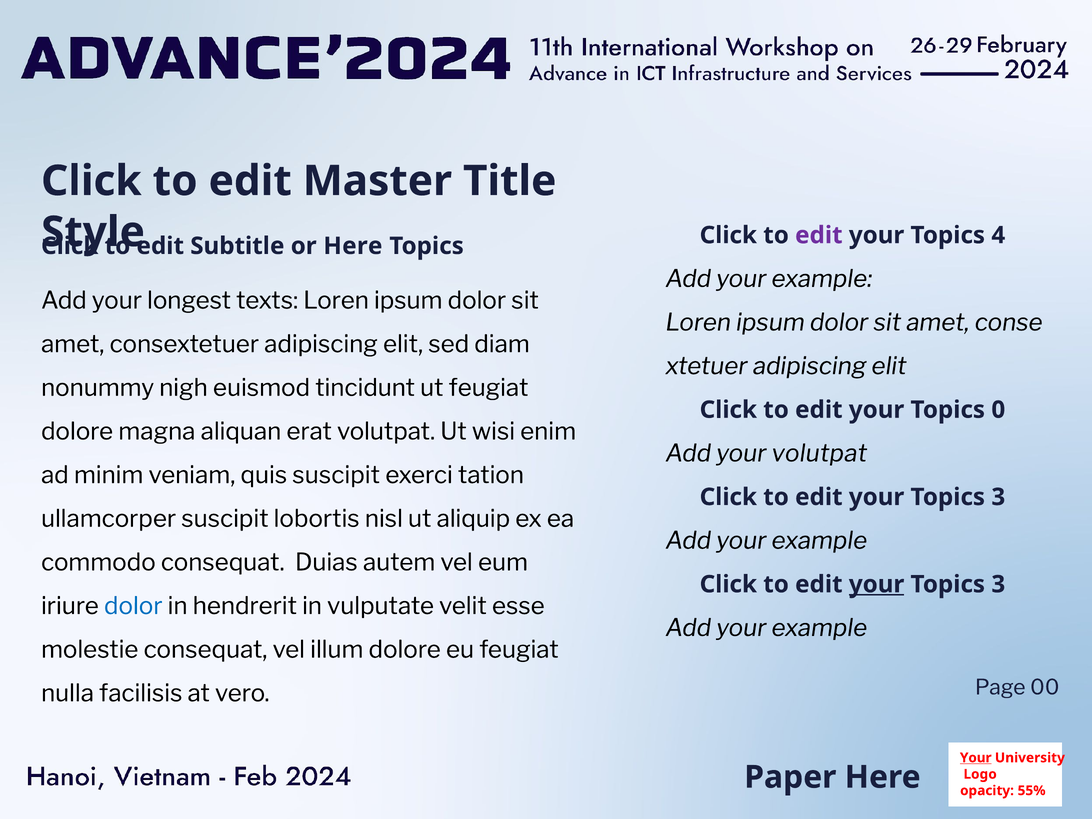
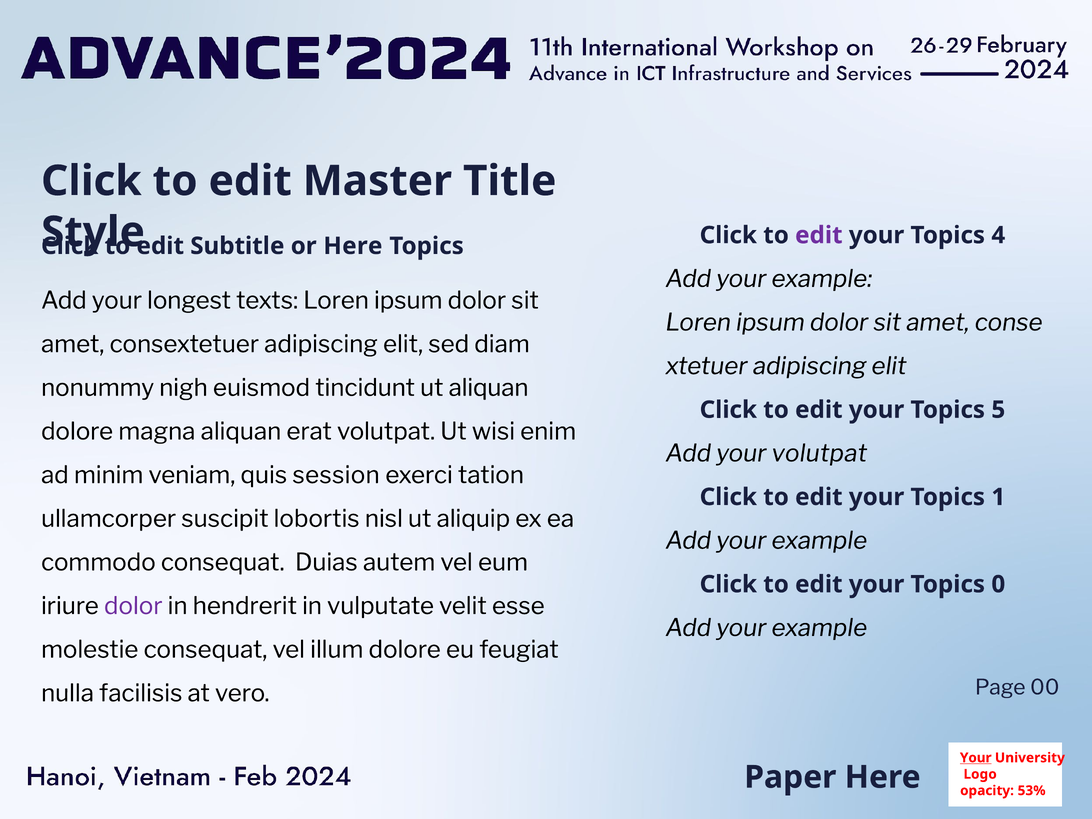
ut feugiat: feugiat -> aliquan
0: 0 -> 5
quis suscipit: suscipit -> session
3 at (998, 497): 3 -> 1
your at (877, 584) underline: present -> none
3 at (998, 584): 3 -> 0
dolor at (133, 606) colour: blue -> purple
55%: 55% -> 53%
